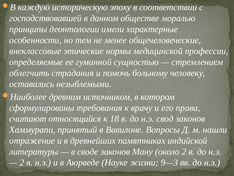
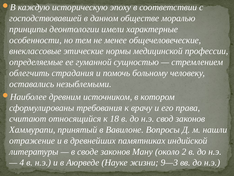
2 at (22, 162): 2 -> 4
